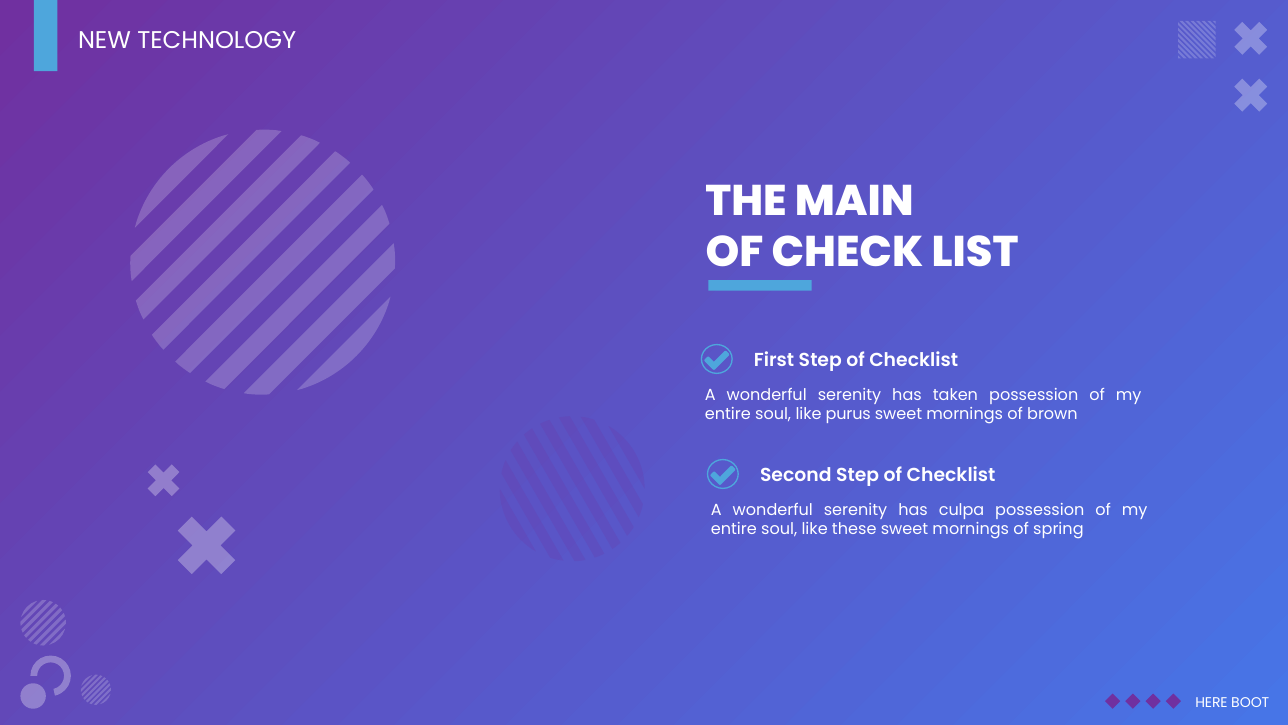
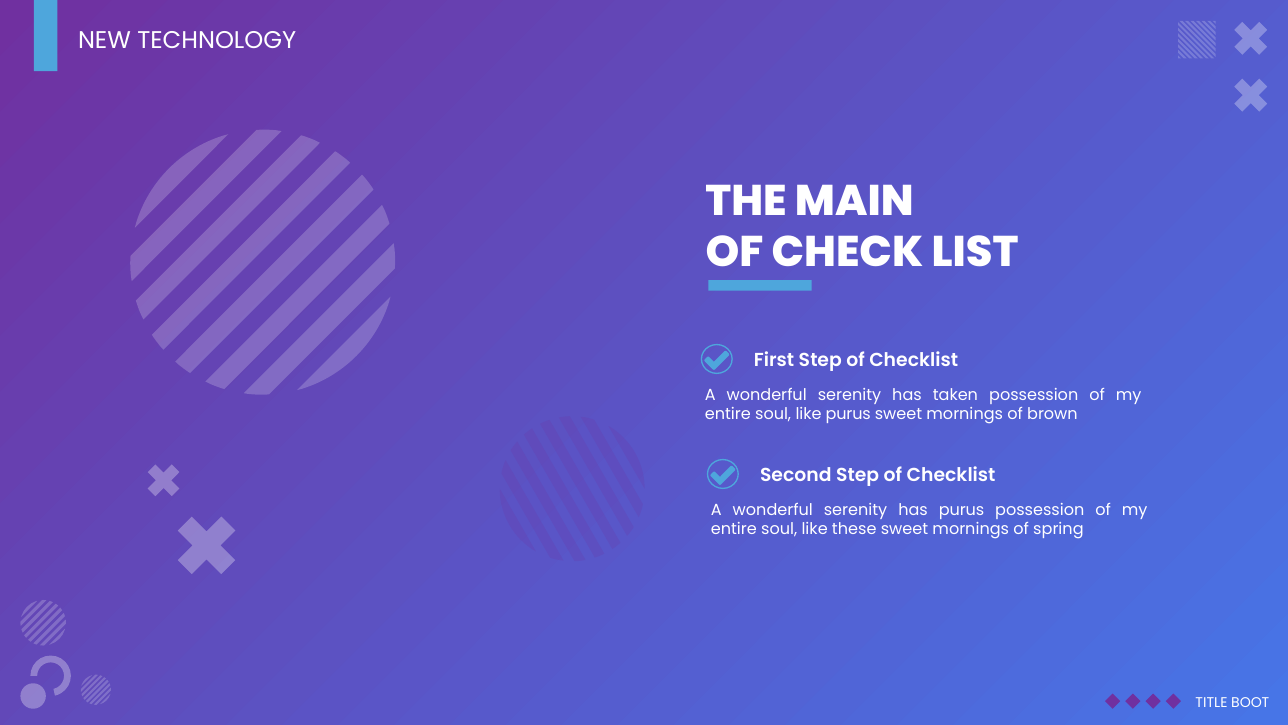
has culpa: culpa -> purus
HERE: HERE -> TITLE
